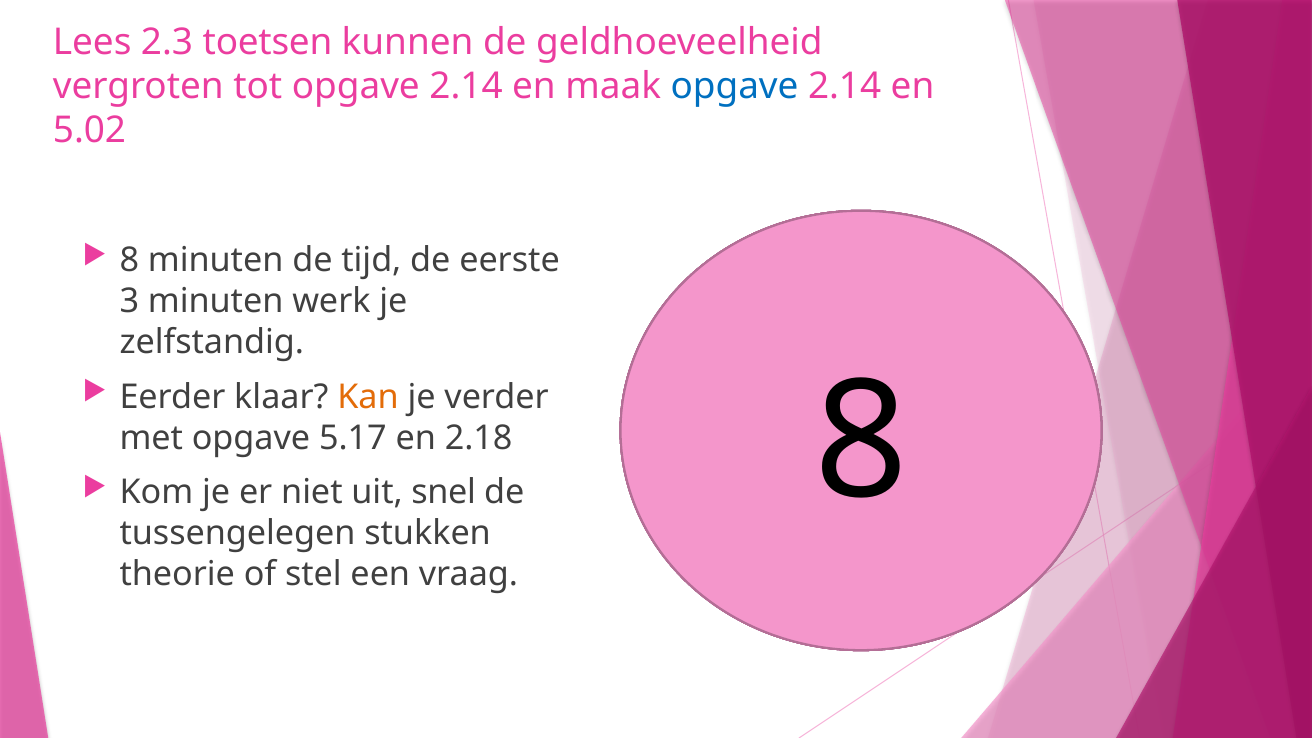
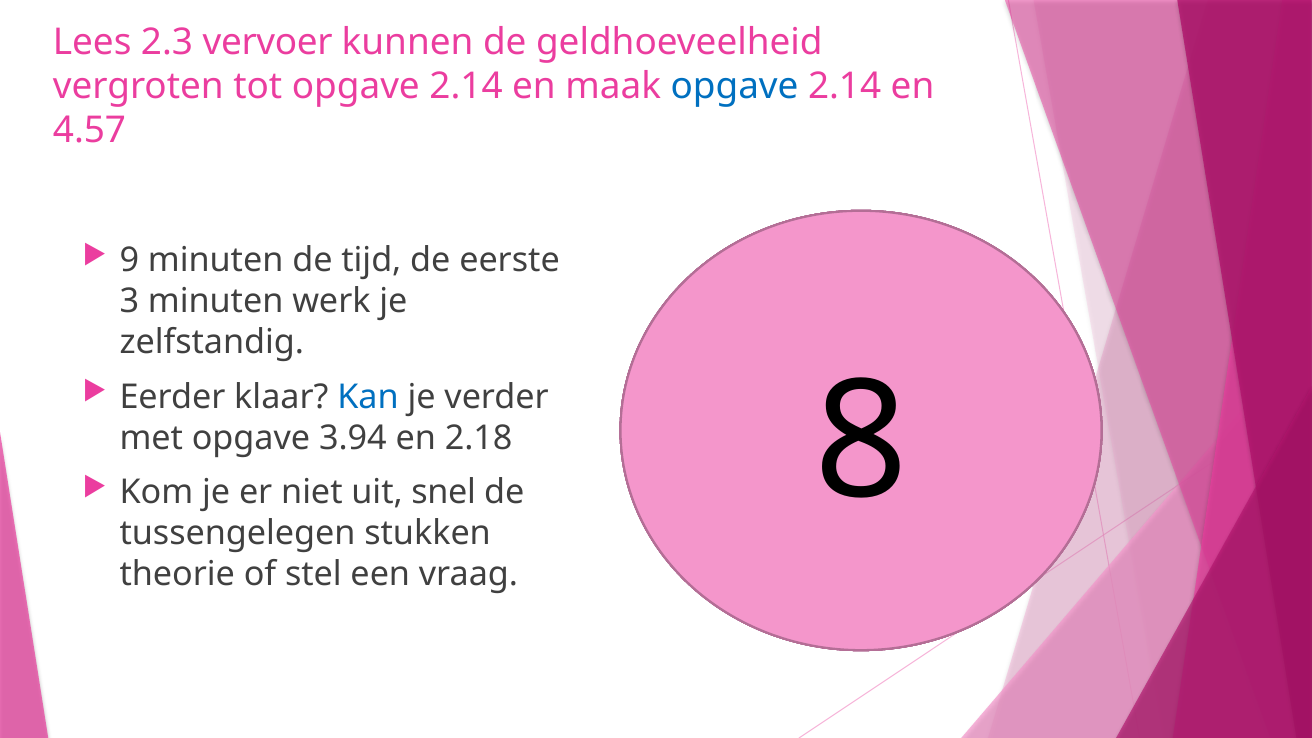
toetsen: toetsen -> vervoer
5.02: 5.02 -> 4.57
8: 8 -> 9
Kan colour: orange -> blue
5.17: 5.17 -> 3.94
